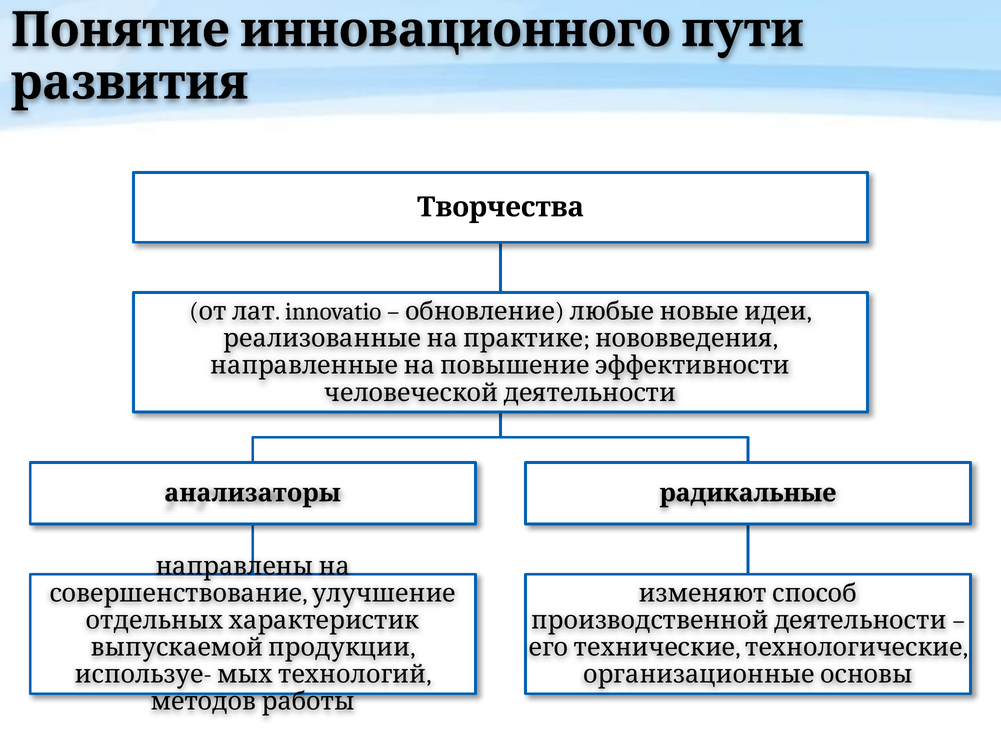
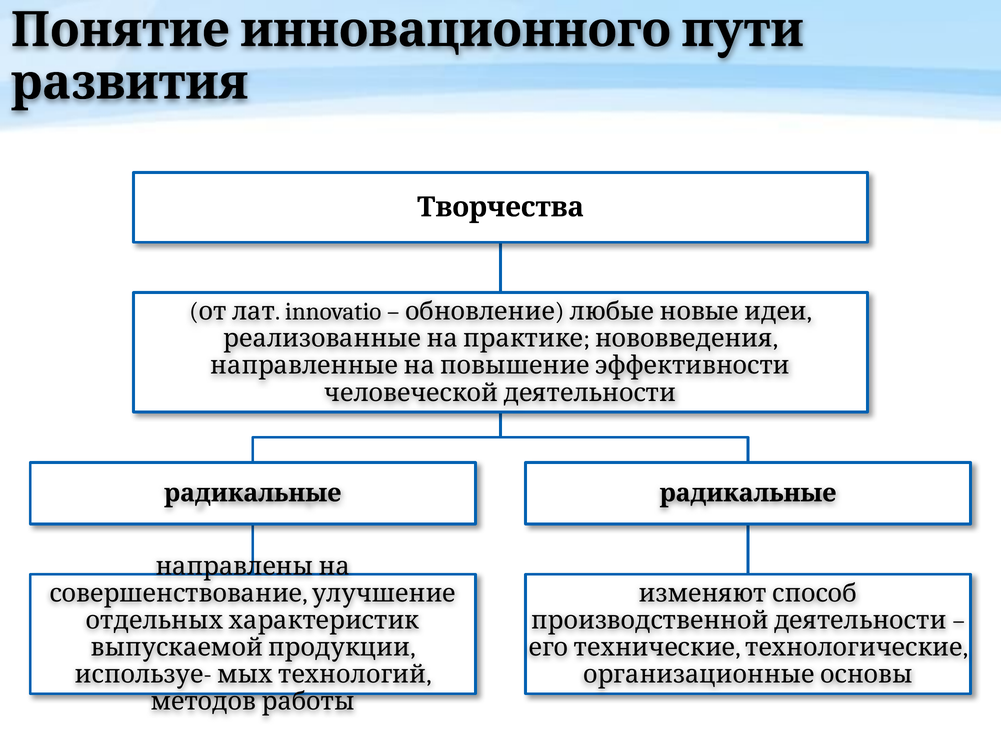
анализаторы at (253, 493): анализаторы -> радикальные
